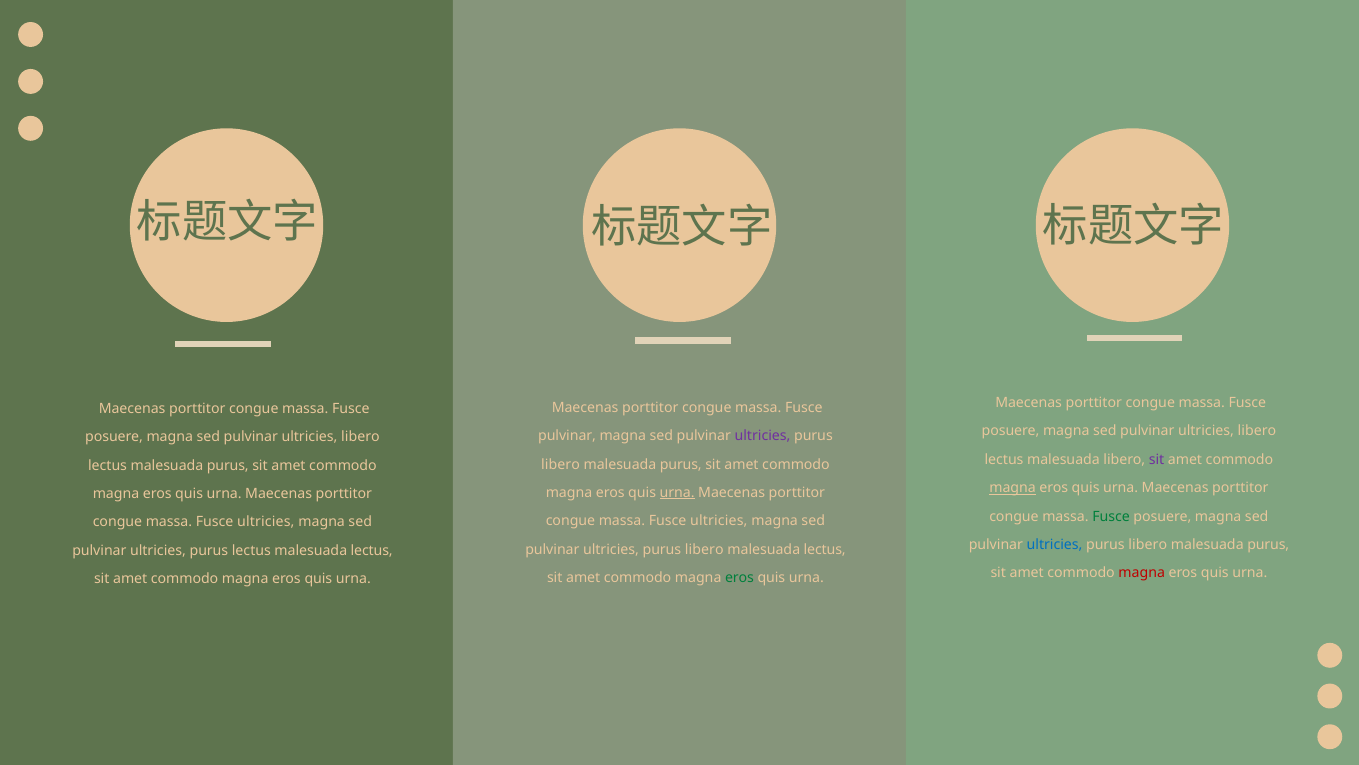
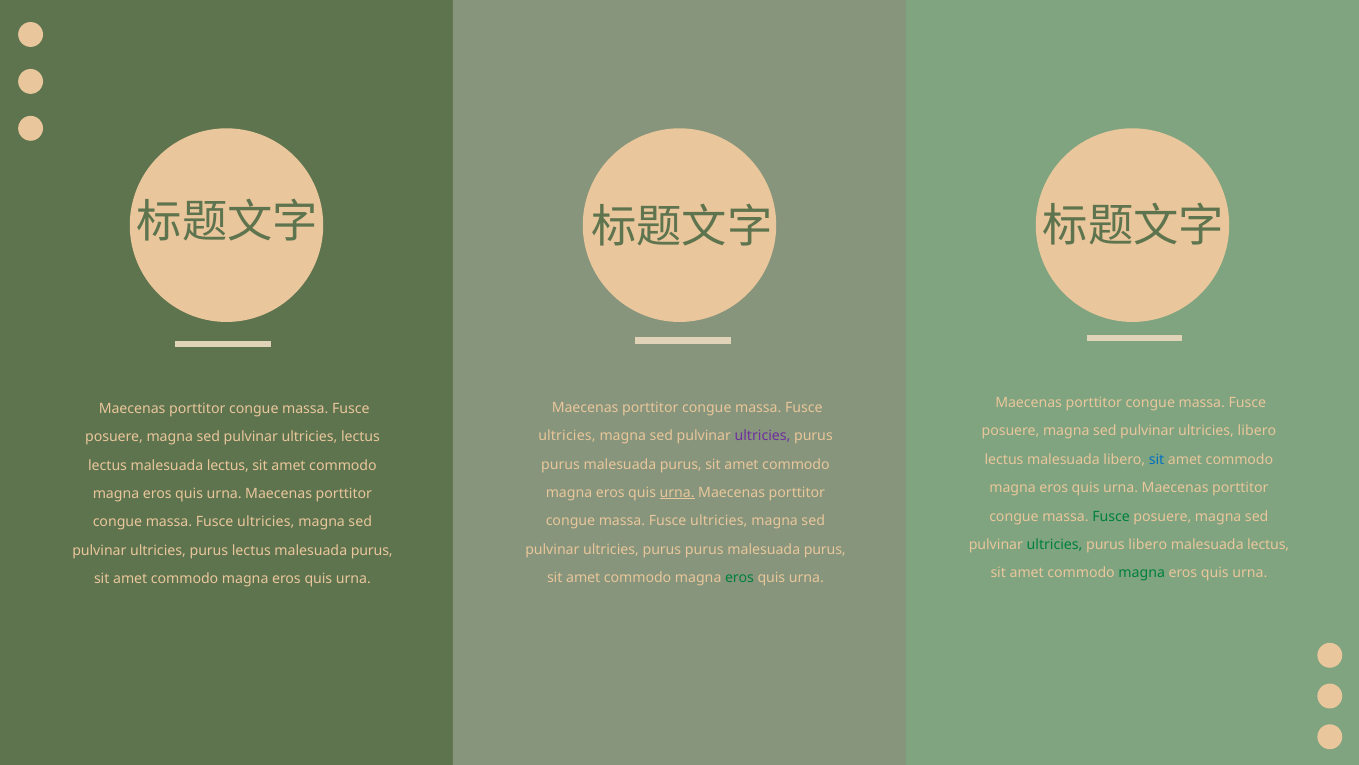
pulvinar at (567, 436): pulvinar -> ultricies
libero at (360, 437): libero -> lectus
sit at (1157, 459) colour: purple -> blue
libero at (560, 464): libero -> purus
lectus malesuada purus: purus -> lectus
magna at (1013, 488) underline: present -> none
ultricies at (1055, 544) colour: blue -> green
purus at (1268, 544): purus -> lectus
libero at (704, 549): libero -> purus
lectus at (825, 549): lectus -> purus
lectus malesuada lectus: lectus -> purus
magna at (1142, 573) colour: red -> green
